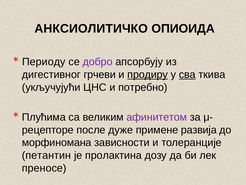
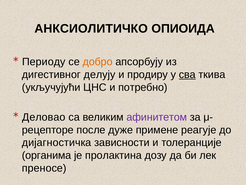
добро colour: purple -> orange
грчеви: грчеви -> делују
продиру underline: present -> none
Плућима: Плућима -> Деловао
развија: развија -> реагује
морфиномана: морфиномана -> дијагностичка
петантин: петантин -> органима
